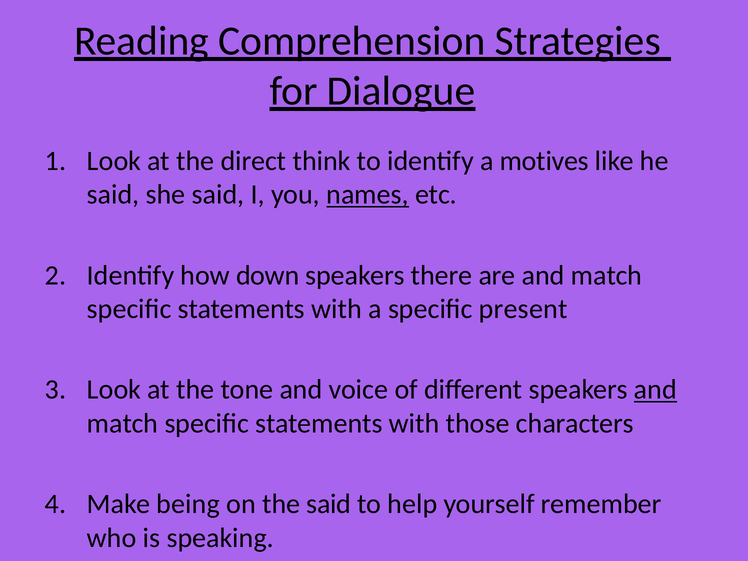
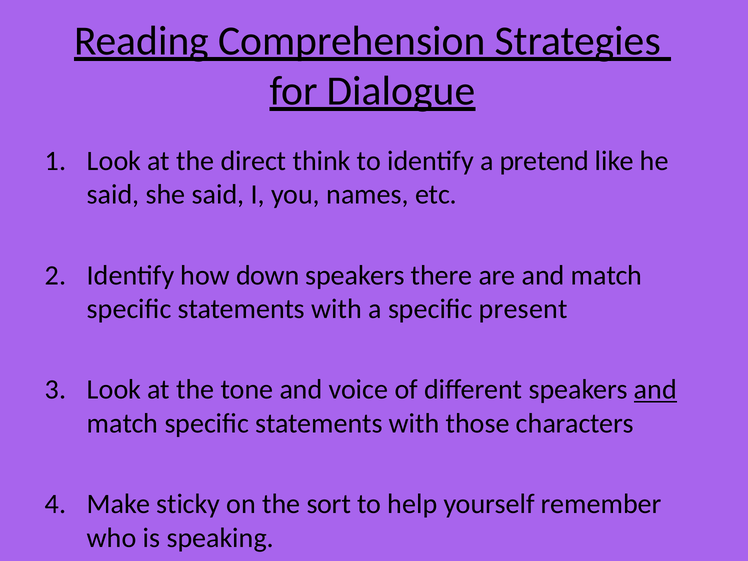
motives: motives -> pretend
names underline: present -> none
being: being -> sticky
the said: said -> sort
